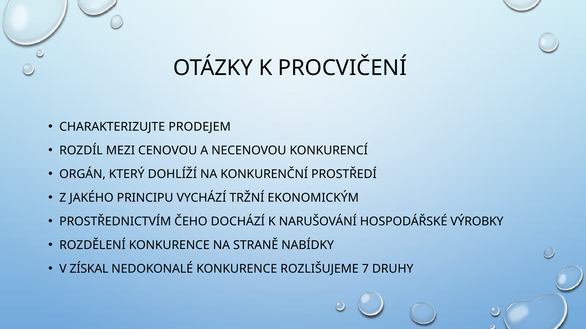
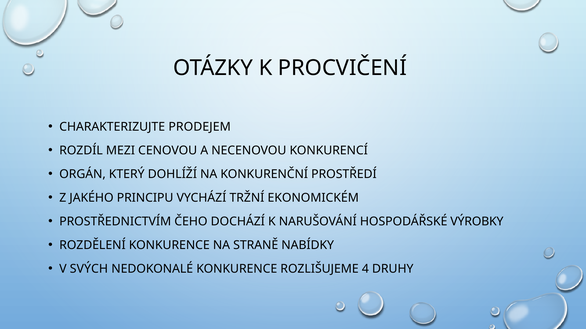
EKONOMICKÝM: EKONOMICKÝM -> EKONOMICKÉM
ZÍSKAL: ZÍSKAL -> SVÝCH
7: 7 -> 4
